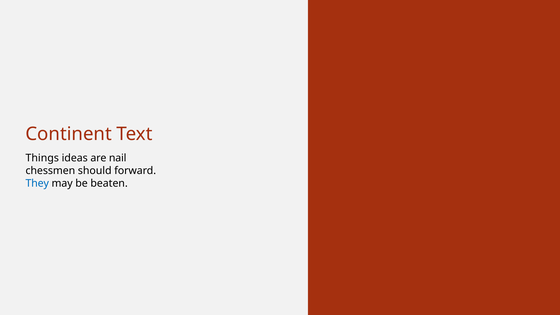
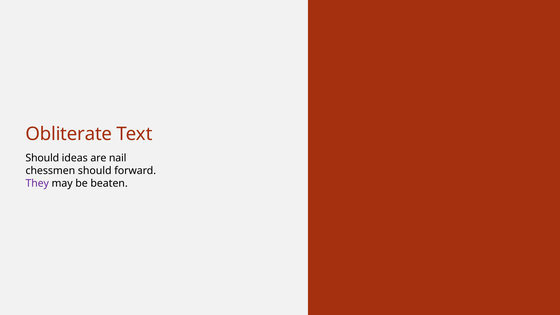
Continent: Continent -> Obliterate
Things at (42, 158): Things -> Should
They colour: blue -> purple
